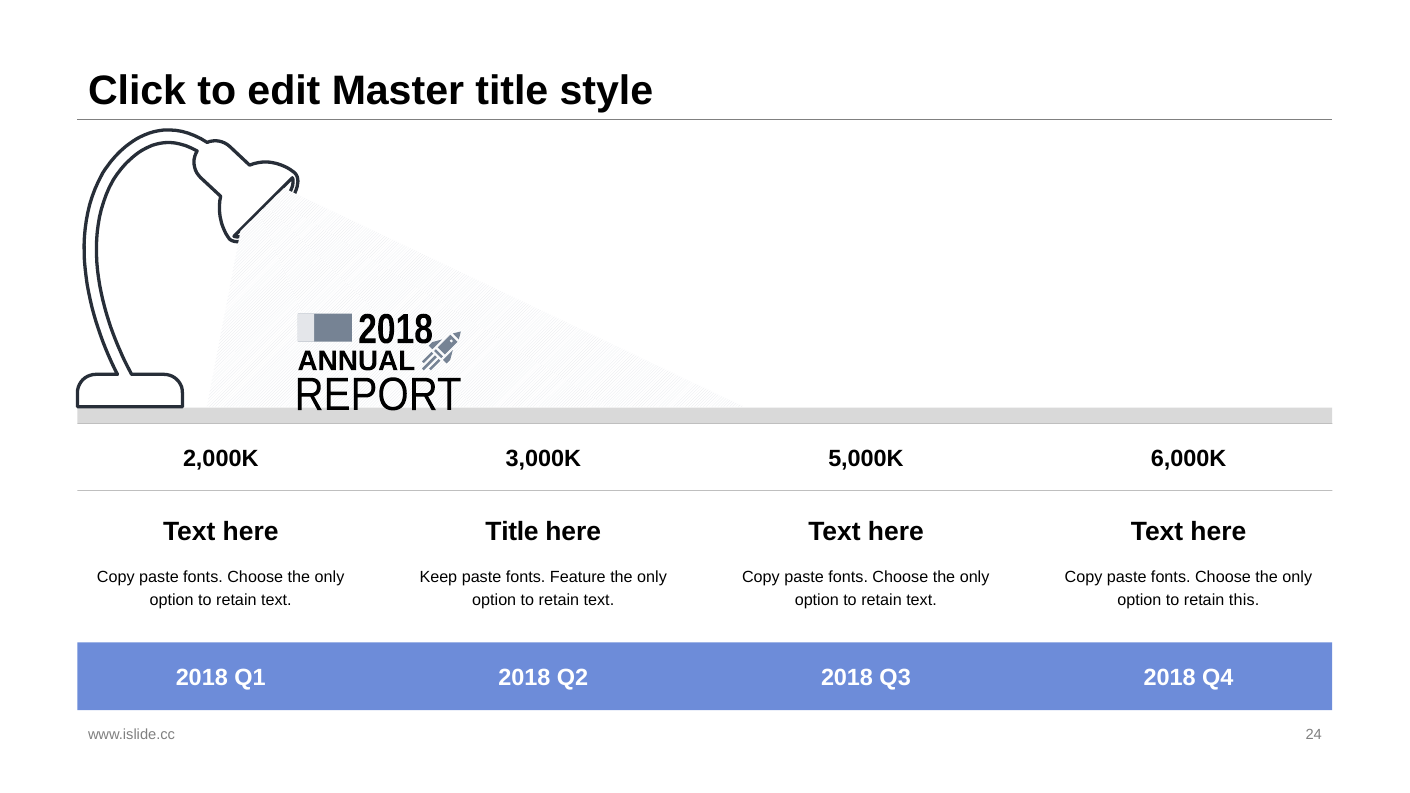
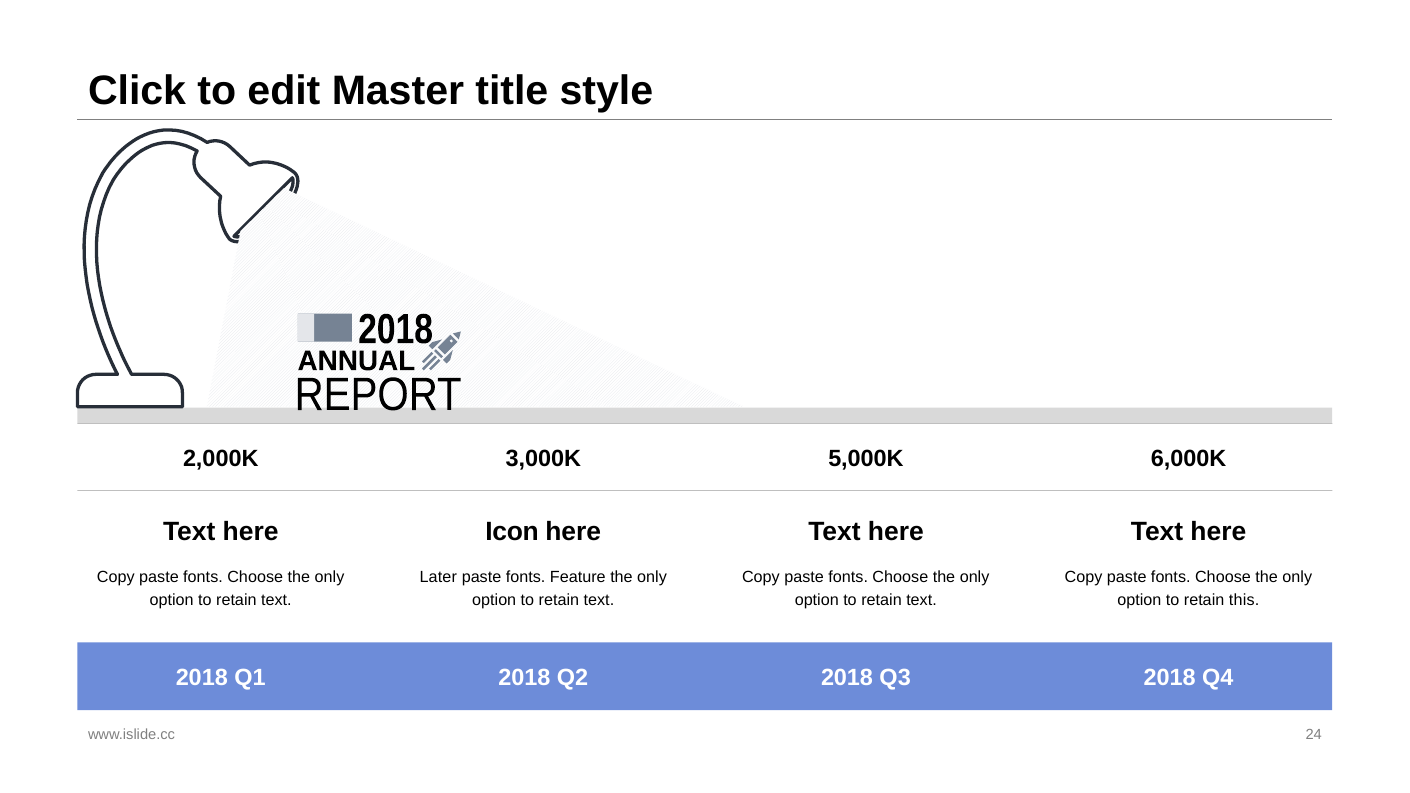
Title at (512, 532): Title -> Icon
Keep: Keep -> Later
